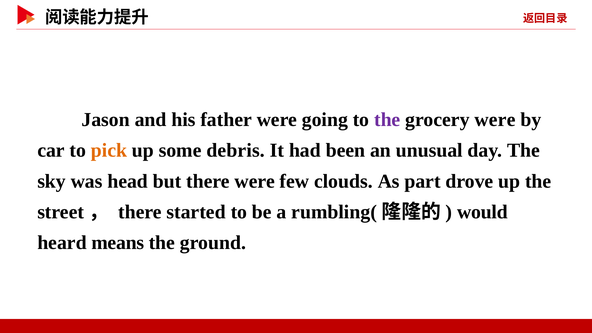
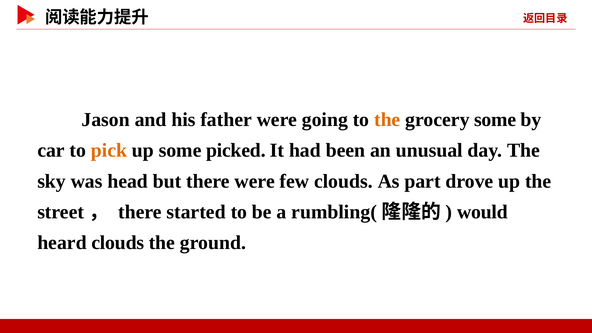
the at (387, 120) colour: purple -> orange
grocery were: were -> some
debris: debris -> picked
heard means: means -> clouds
